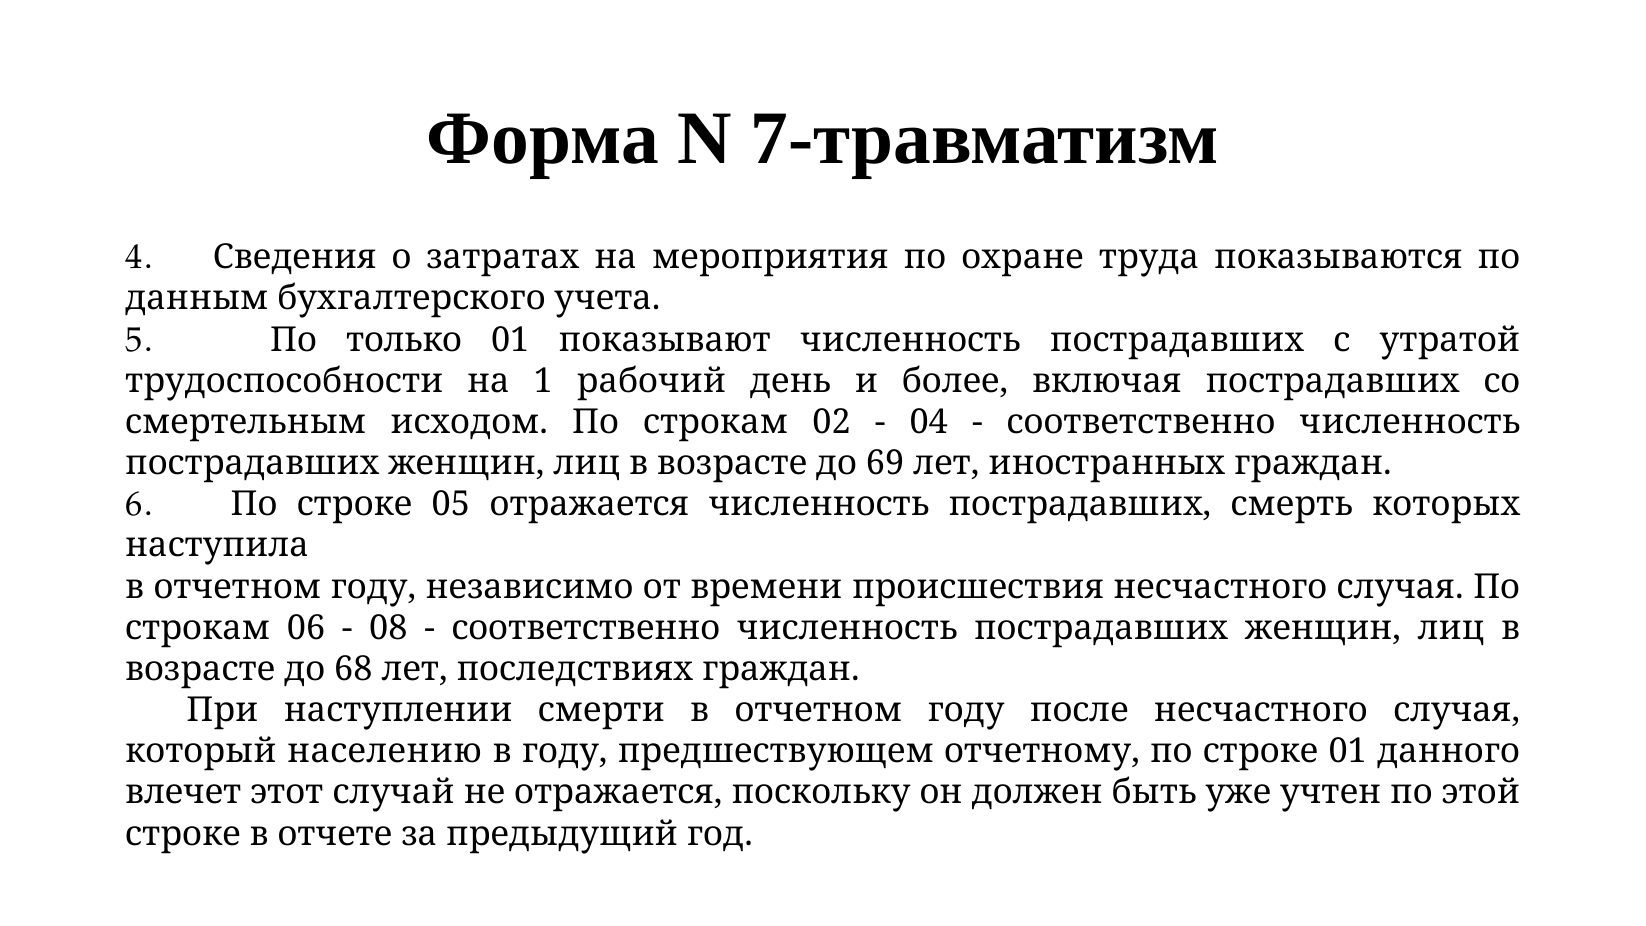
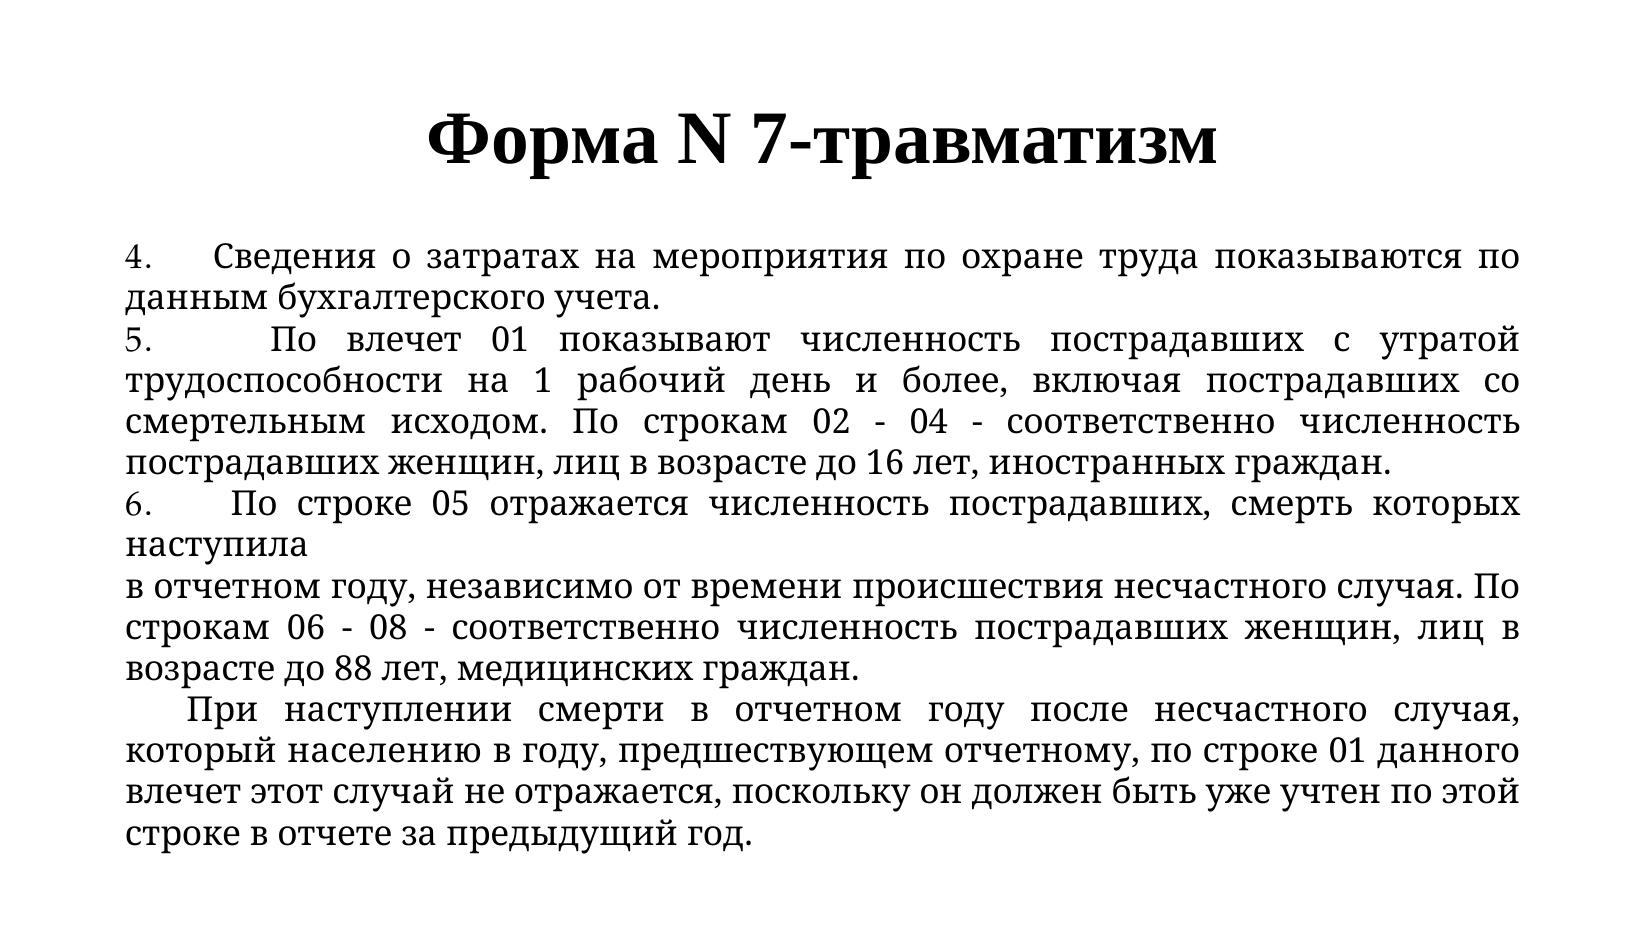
По только: только -> влечет
69: 69 -> 16
68: 68 -> 88
последствиях: последствиях -> медицинских
